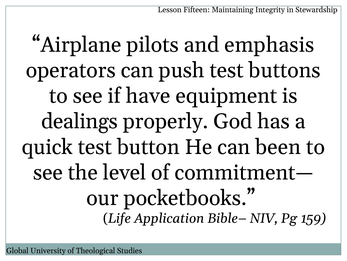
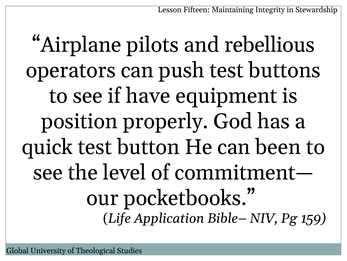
emphasis: emphasis -> rebellious
dealings: dealings -> position
